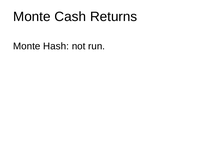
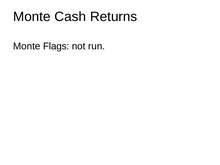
Hash: Hash -> Flags
